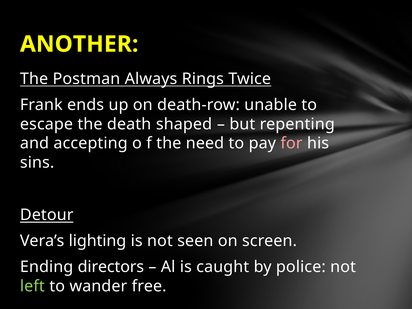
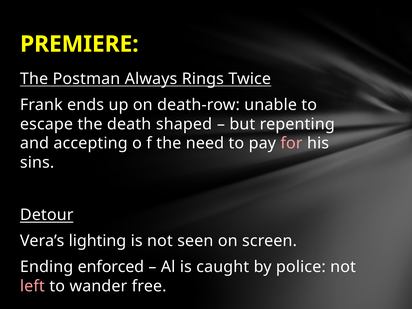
ANOTHER: ANOTHER -> PREMIERE
directors: directors -> enforced
left colour: light green -> pink
